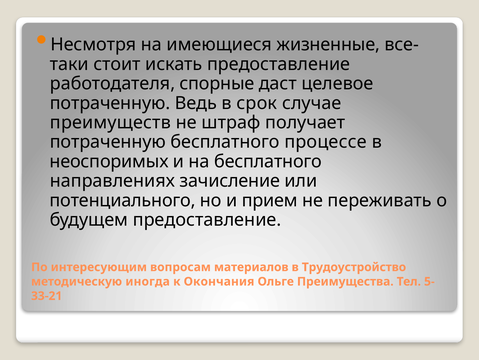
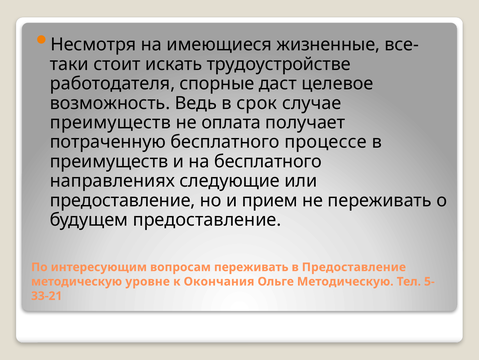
искать предоставление: предоставление -> трудоустройстве
потраченную at (110, 103): потраченную -> возможность
штраф: штраф -> оплата
неоспоримых at (109, 161): неоспоримых -> преимуществ
зачисление: зачисление -> следующие
потенциального at (123, 200): потенциального -> предоставление
вопросам материалов: материалов -> переживать
в Трудоустройство: Трудоустройство -> Предоставление
иногда: иногда -> уровне
Ольге Преимущества: Преимущества -> Методическую
